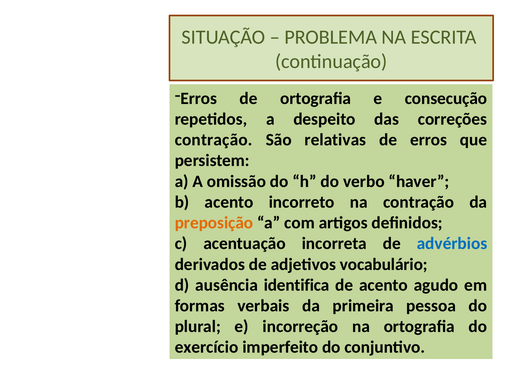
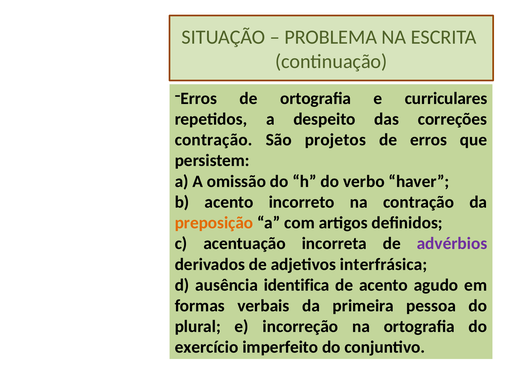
consecução: consecução -> curriculares
relativas: relativas -> projetos
advérbios colour: blue -> purple
vocabulário: vocabulário -> interfrásica
